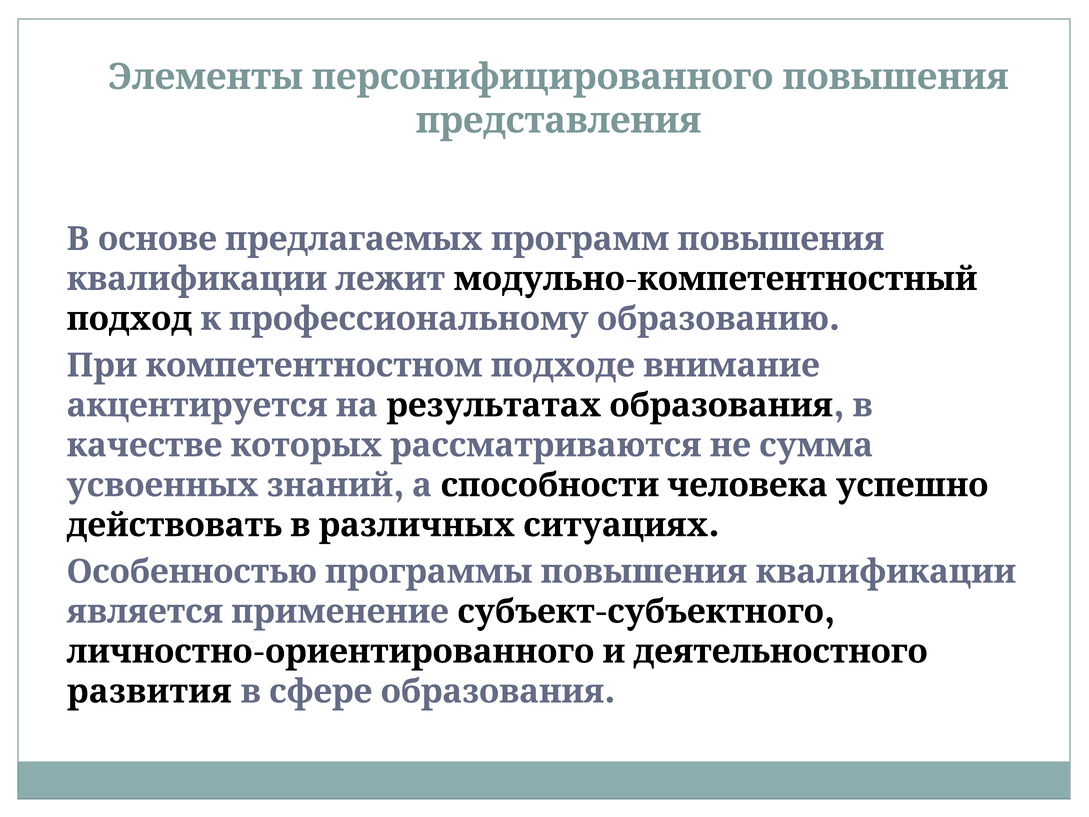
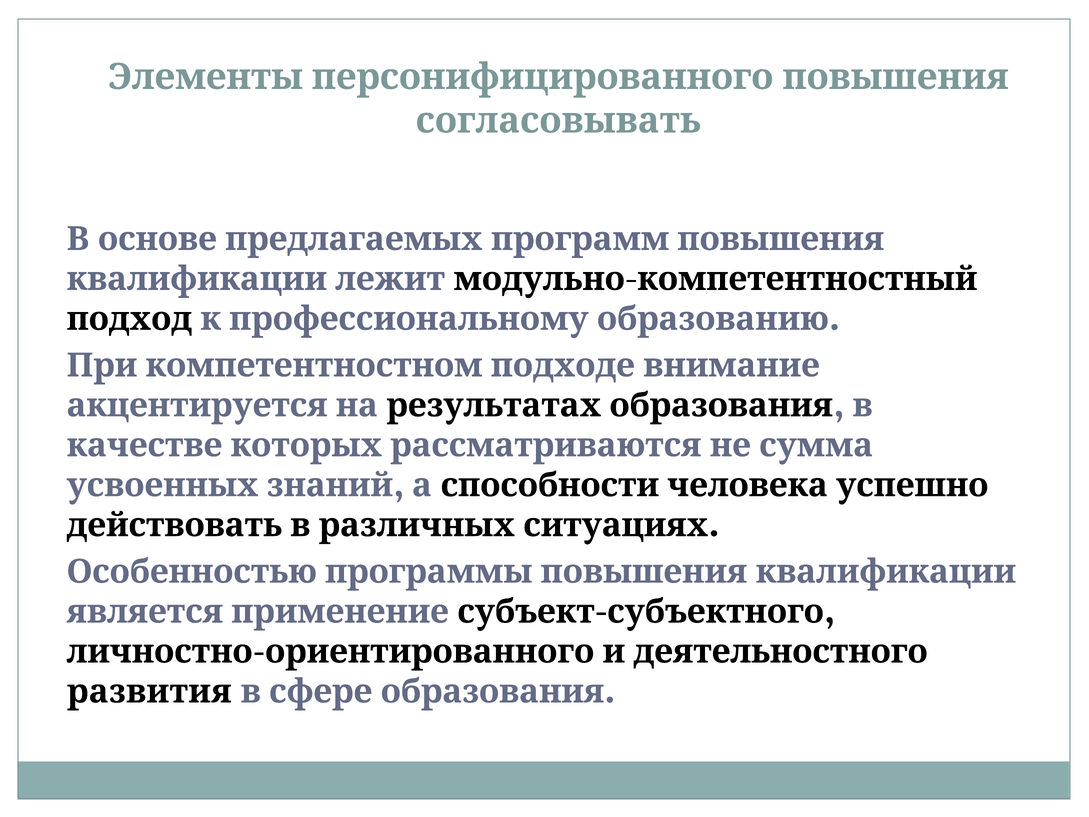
представления: представления -> согласовывать
